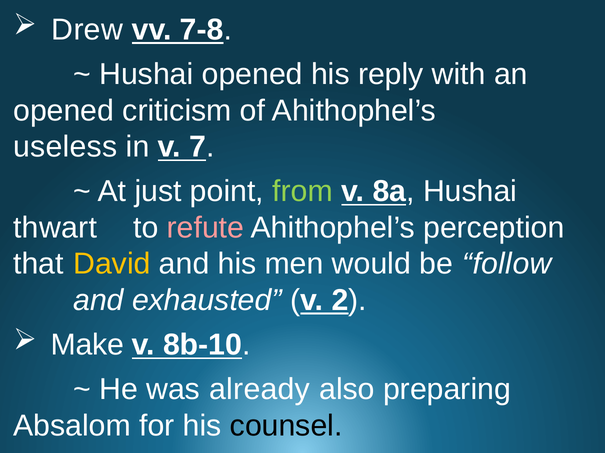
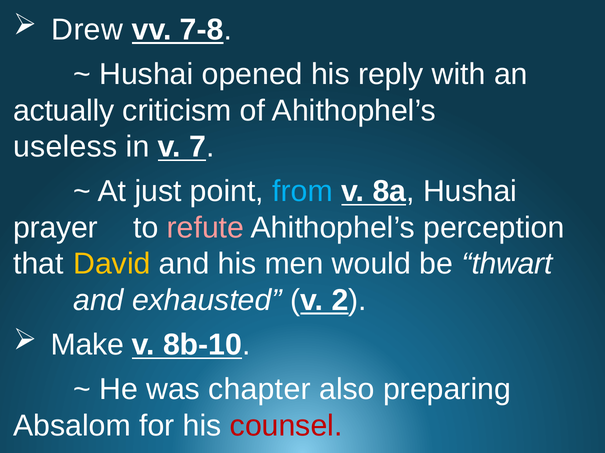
opened at (64, 111): opened -> actually
from colour: light green -> light blue
thwart: thwart -> prayer
follow: follow -> thwart
already: already -> chapter
counsel colour: black -> red
